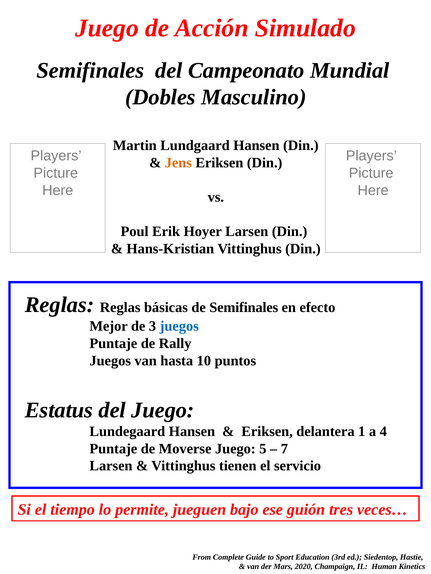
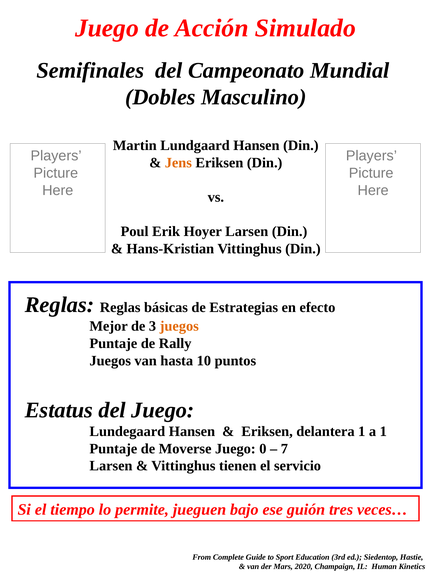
de Semifinales: Semifinales -> Estrategias
juegos at (179, 327) colour: blue -> orange
a 4: 4 -> 1
5: 5 -> 0
